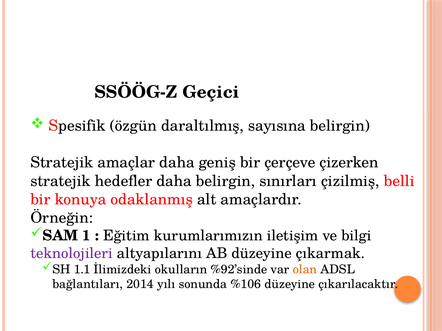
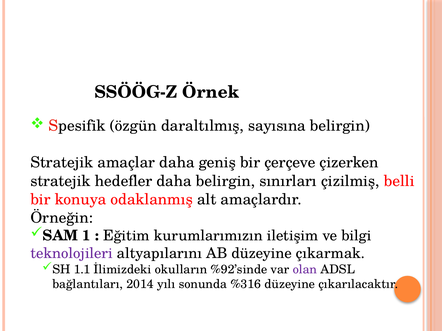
Geçici: Geçici -> Örnek
olan colour: orange -> purple
%106: %106 -> %316
